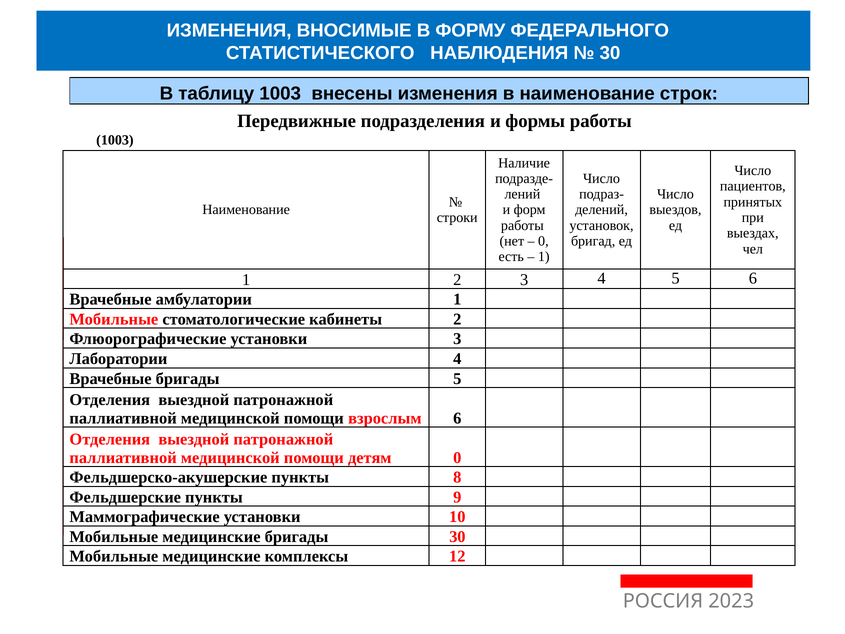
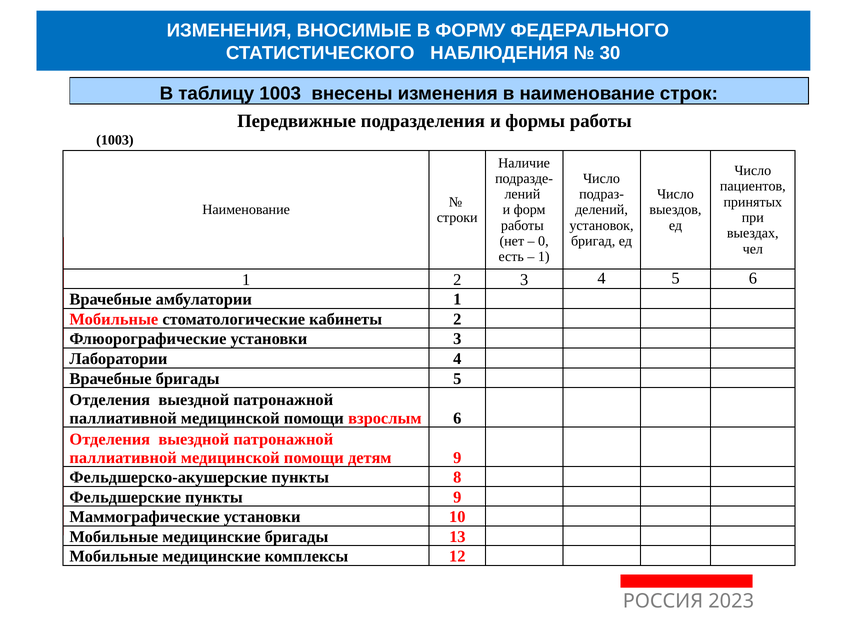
детям 0: 0 -> 9
бригады 30: 30 -> 13
